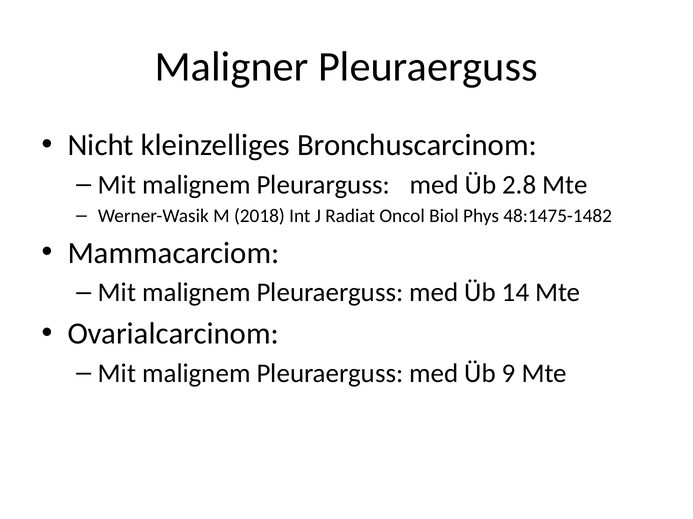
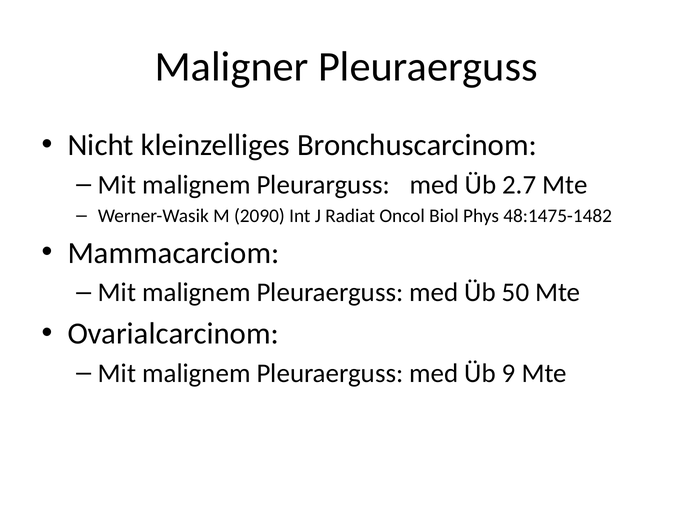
2.8: 2.8 -> 2.7
2018: 2018 -> 2090
14: 14 -> 50
